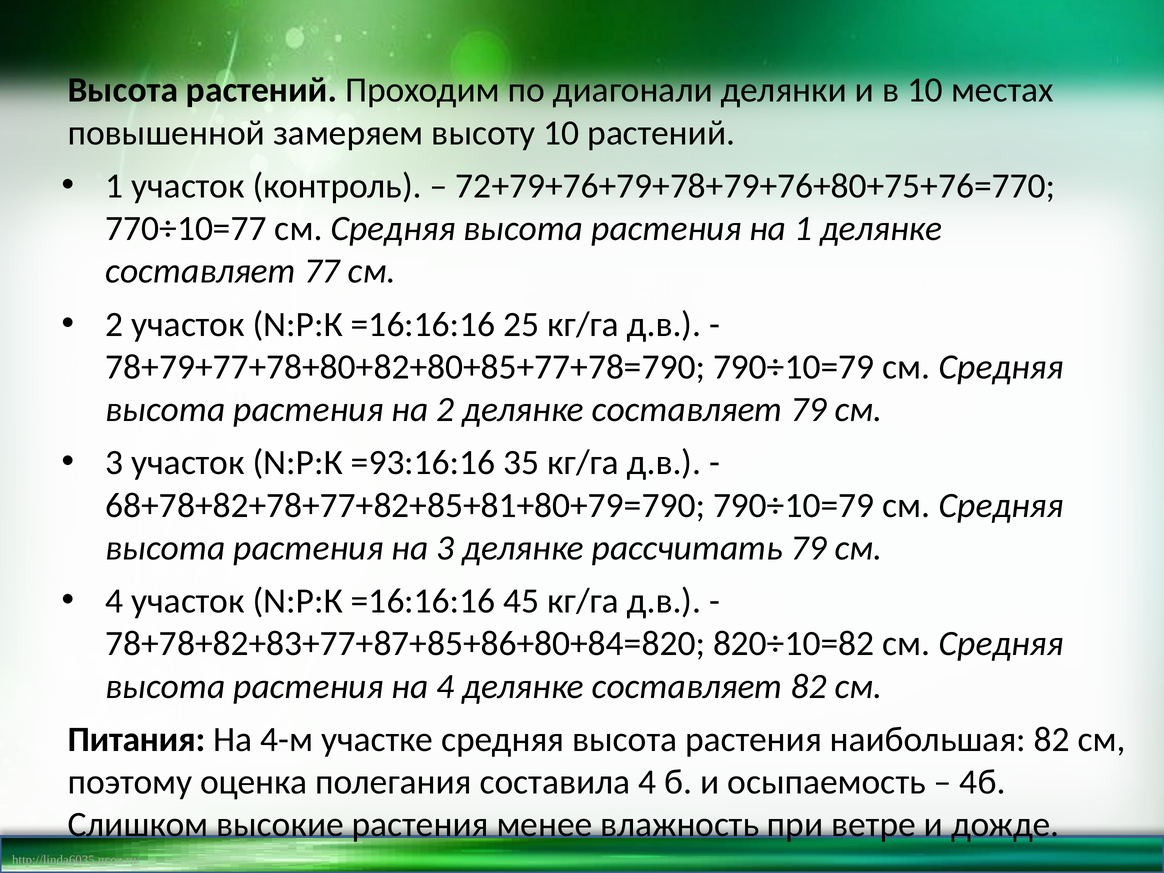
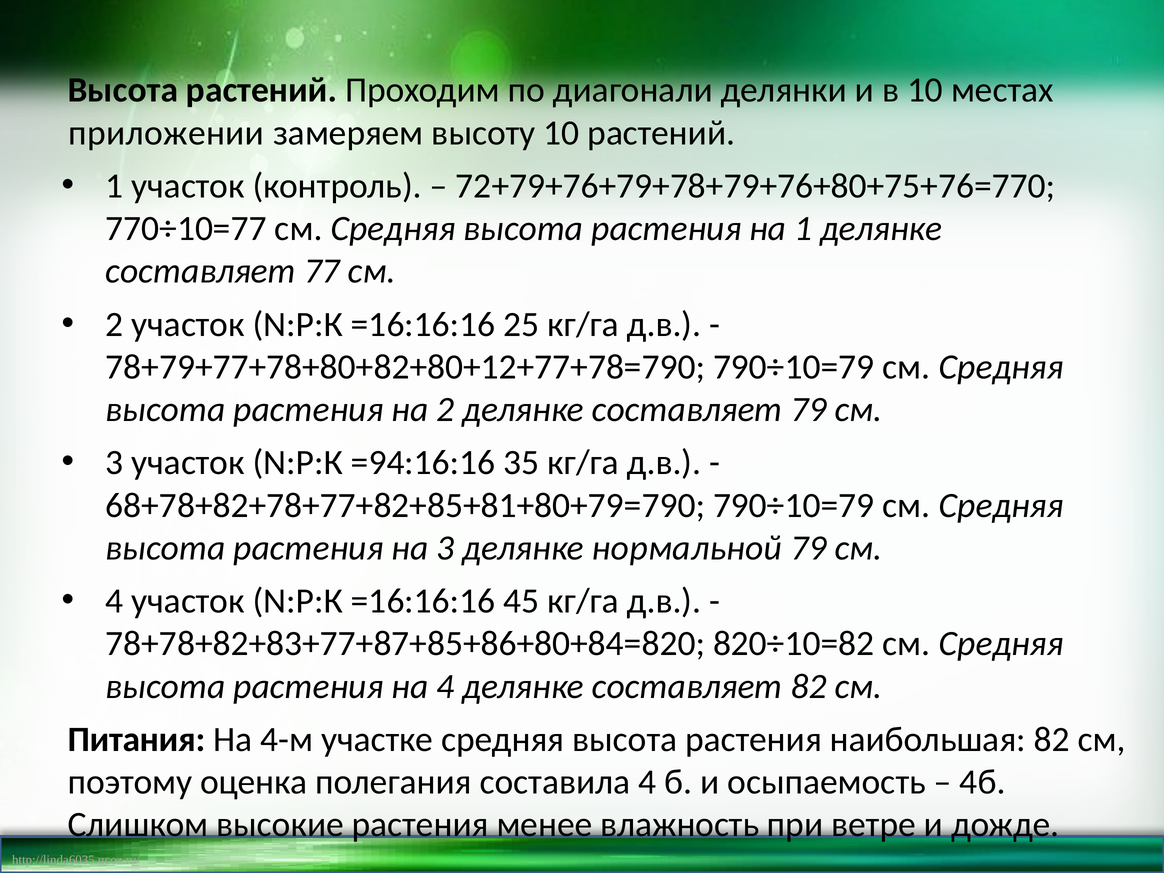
повышенной: повышенной -> приложении
78+79+77+78+80+82+80+85+77+78=790: 78+79+77+78+80+82+80+85+77+78=790 -> 78+79+77+78+80+82+80+12+77+78=790
=93:16:16: =93:16:16 -> =94:16:16
рассчитать: рассчитать -> нормальной
